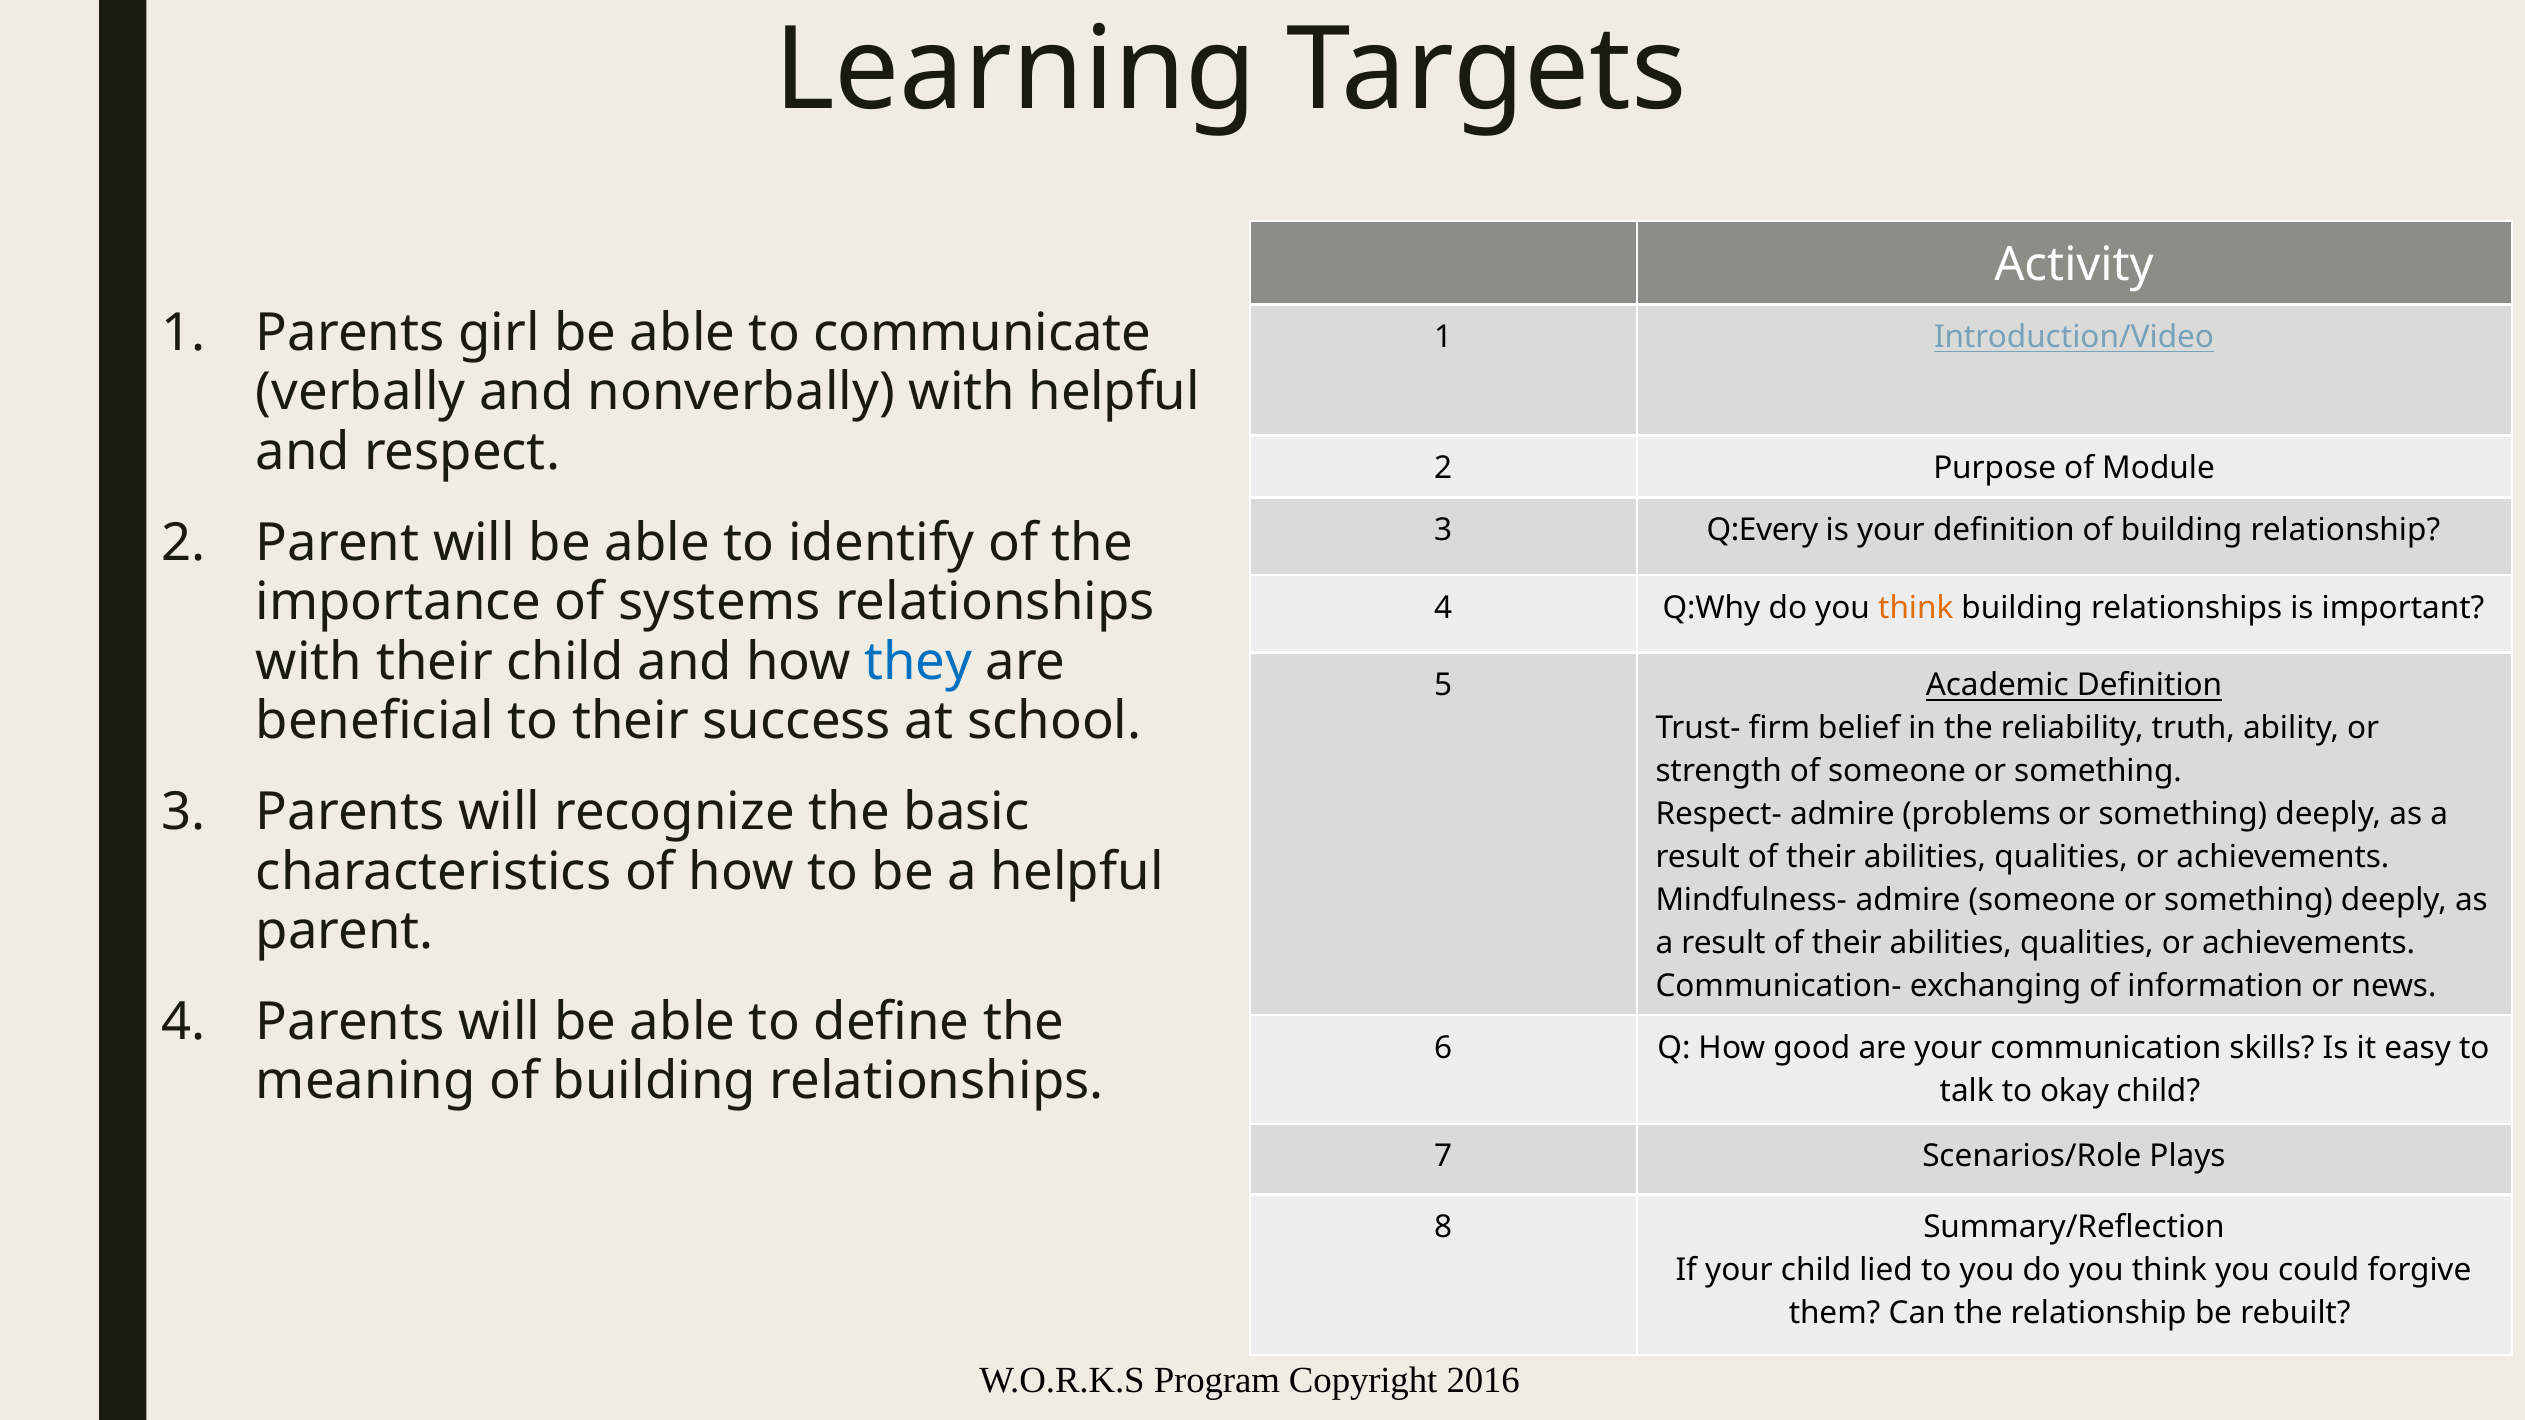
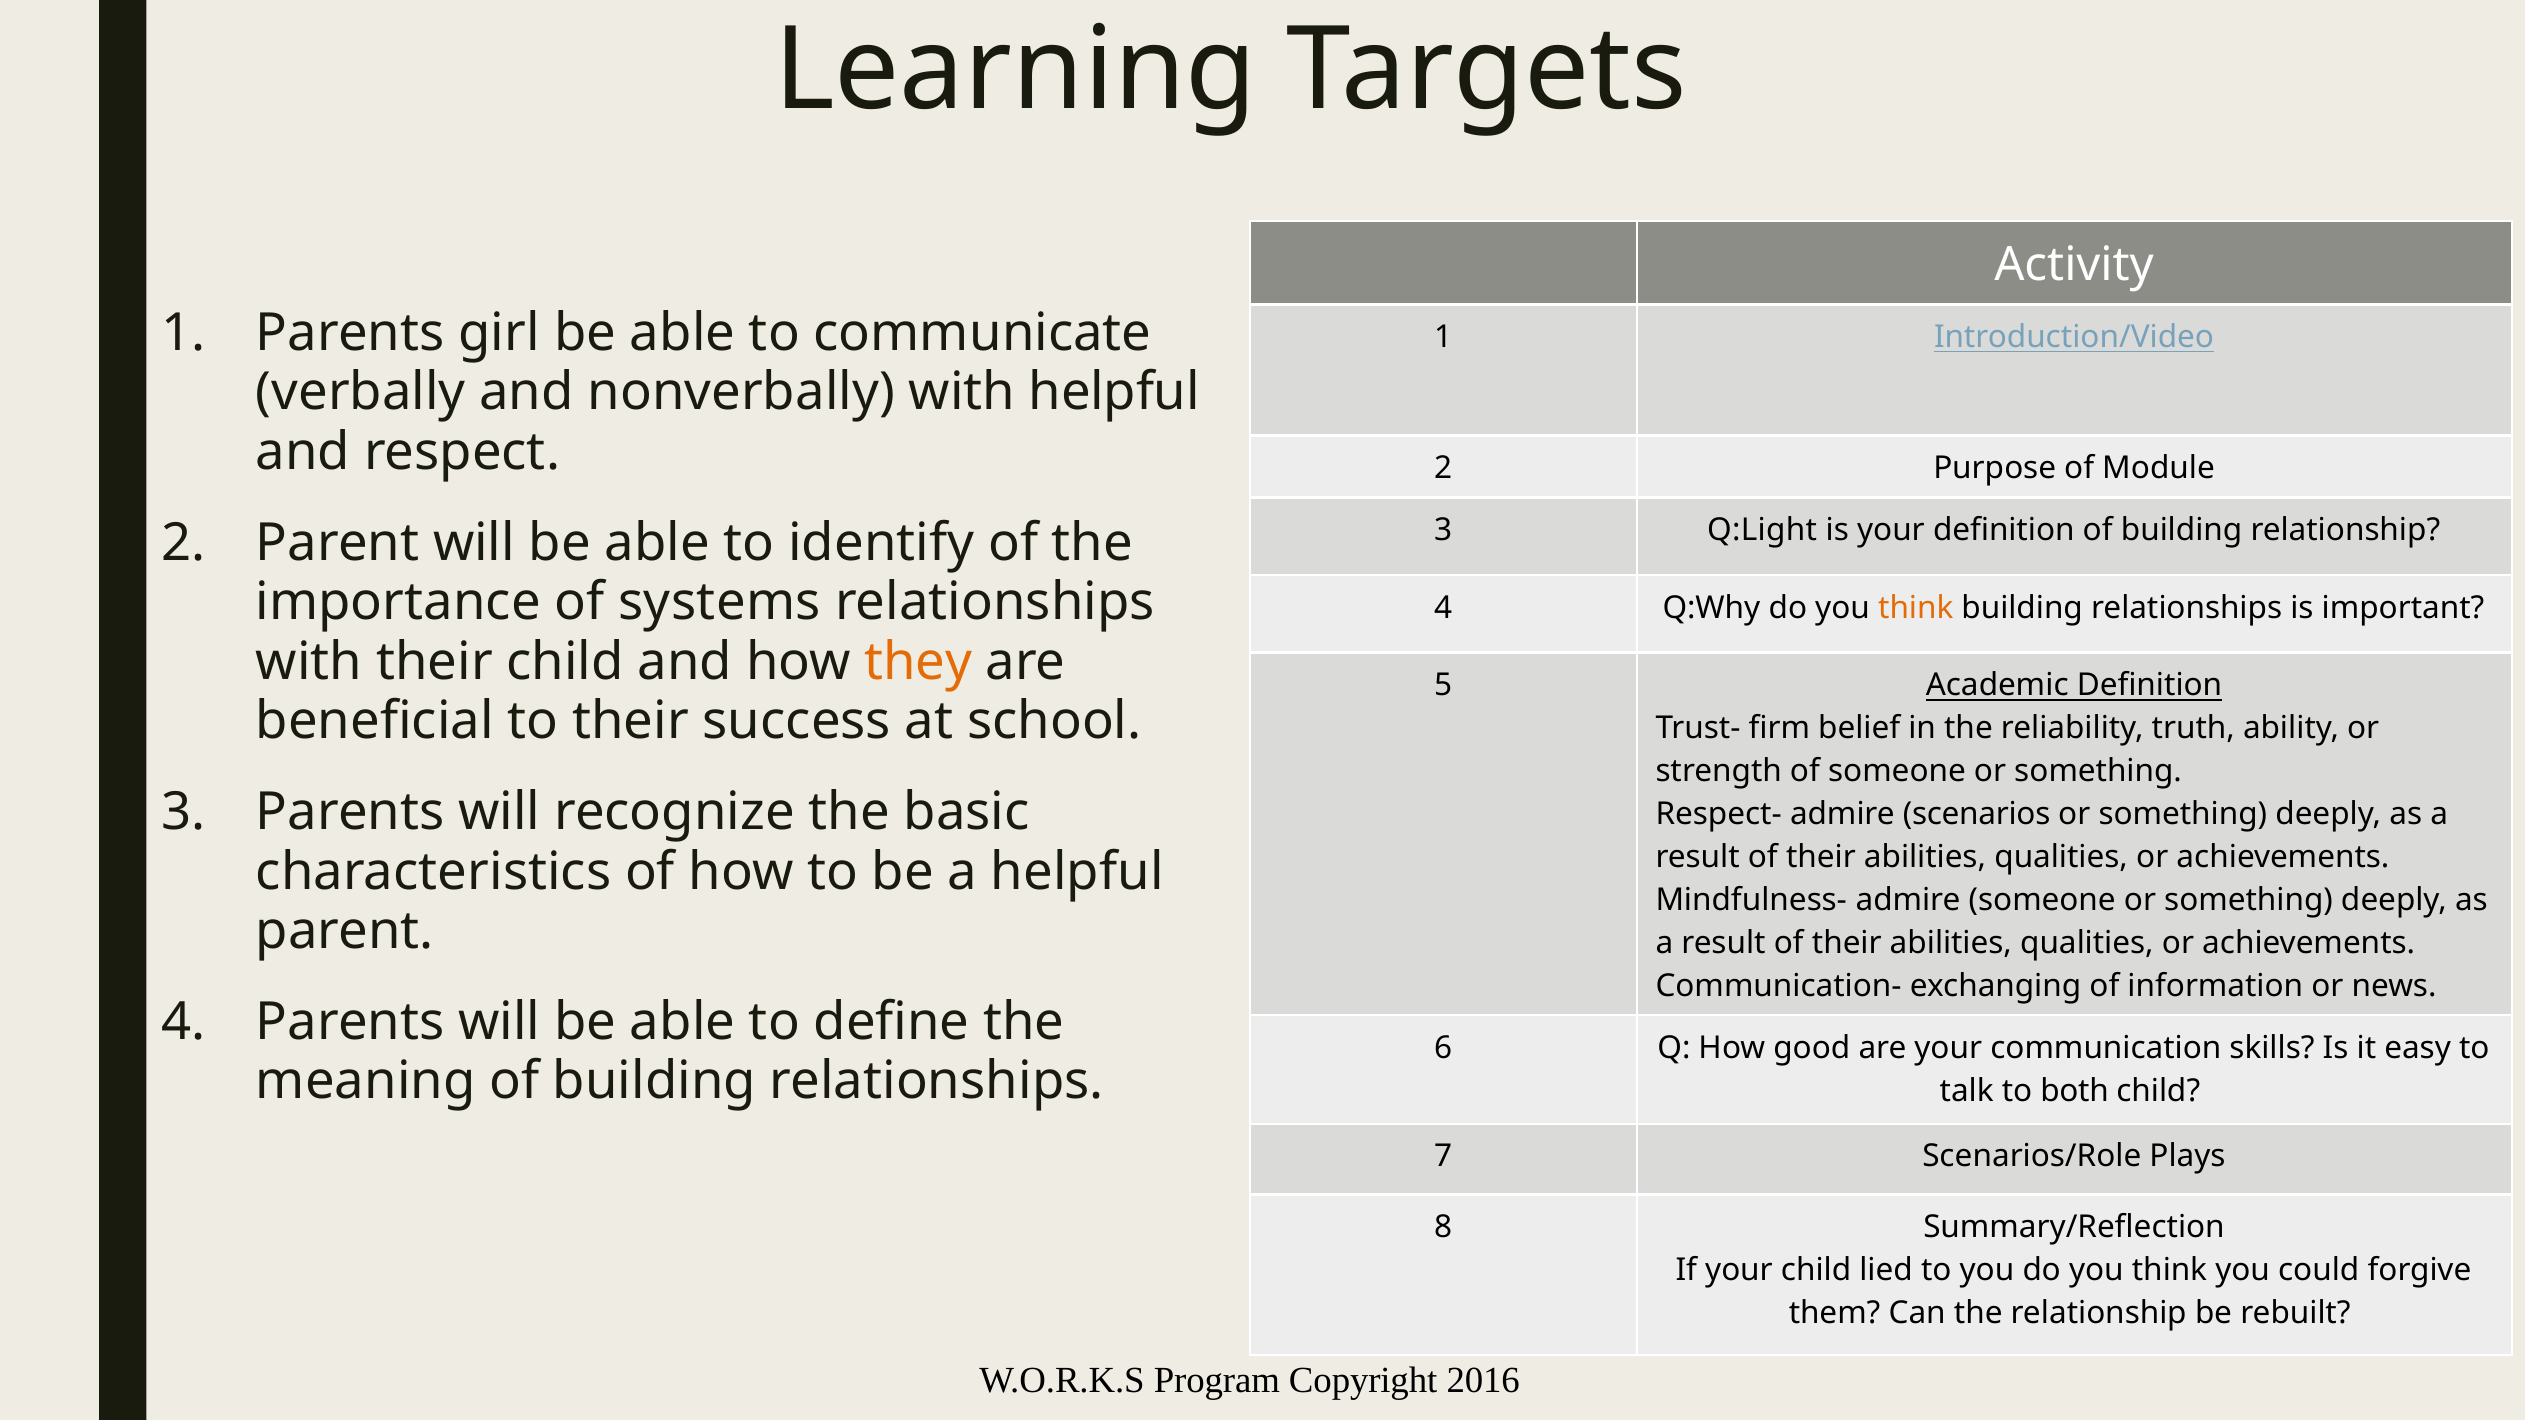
Q:Every: Q:Every -> Q:Light
they colour: blue -> orange
problems: problems -> scenarios
okay: okay -> both
